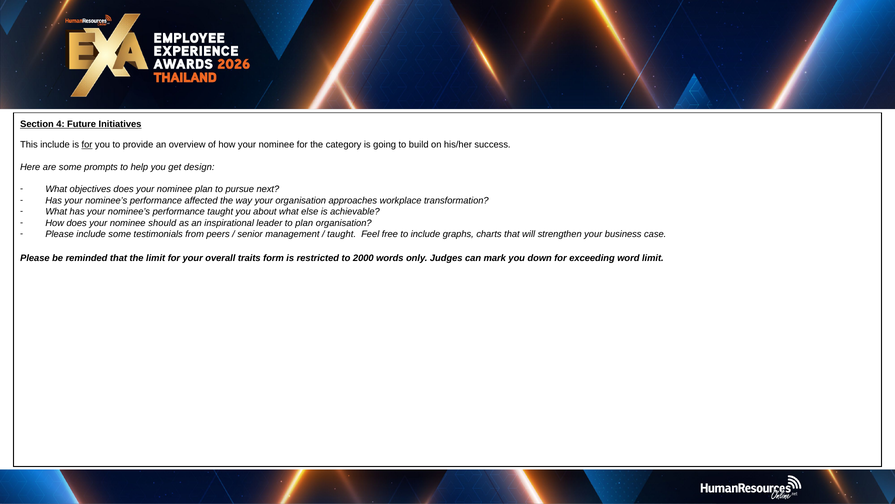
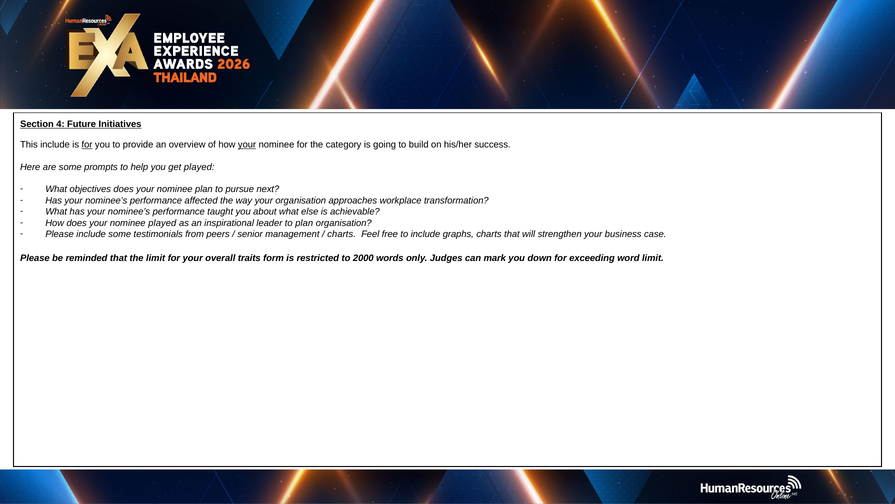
your at (247, 144) underline: none -> present
get design: design -> played
nominee should: should -> played
taught at (342, 234): taught -> charts
